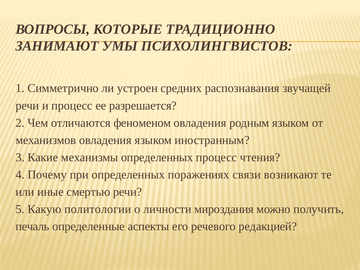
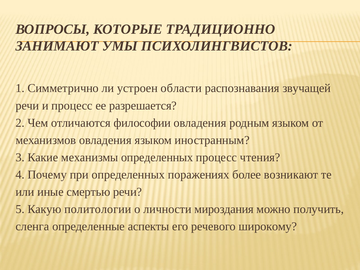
средних: средних -> области
феноменом: феноменом -> философии
связи: связи -> более
печаль: печаль -> сленга
редакцией: редакцией -> широкому
